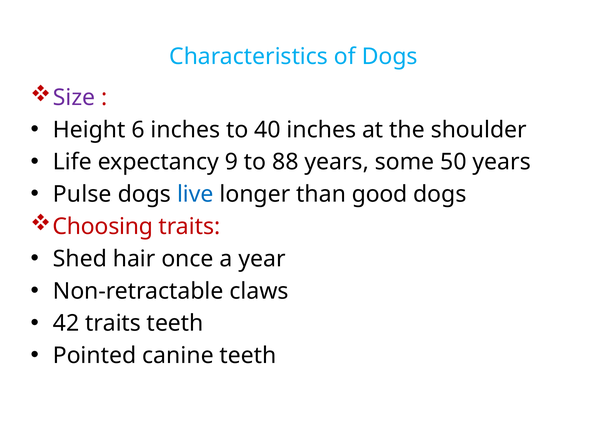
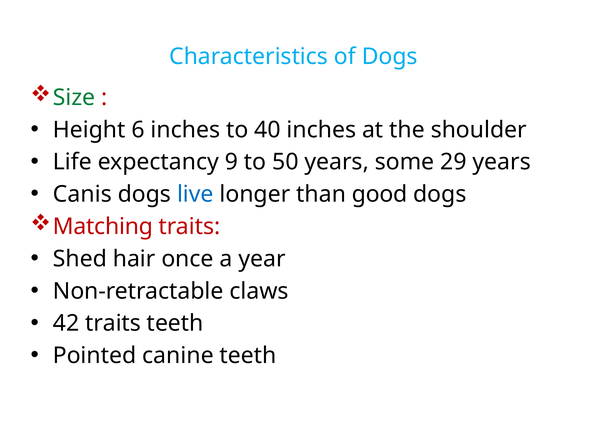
Size colour: purple -> green
88: 88 -> 50
50: 50 -> 29
Pulse: Pulse -> Canis
Choosing: Choosing -> Matching
